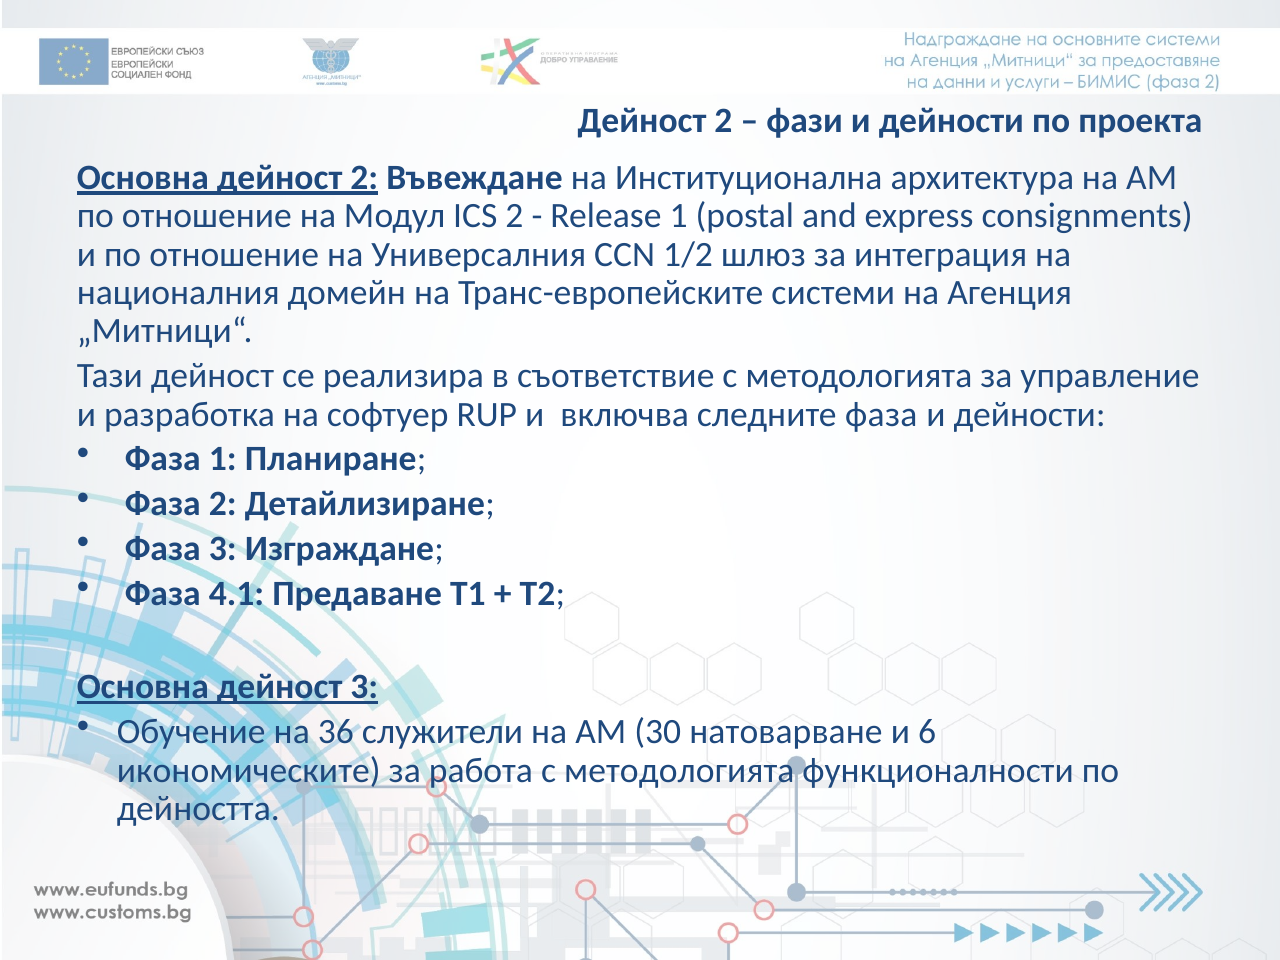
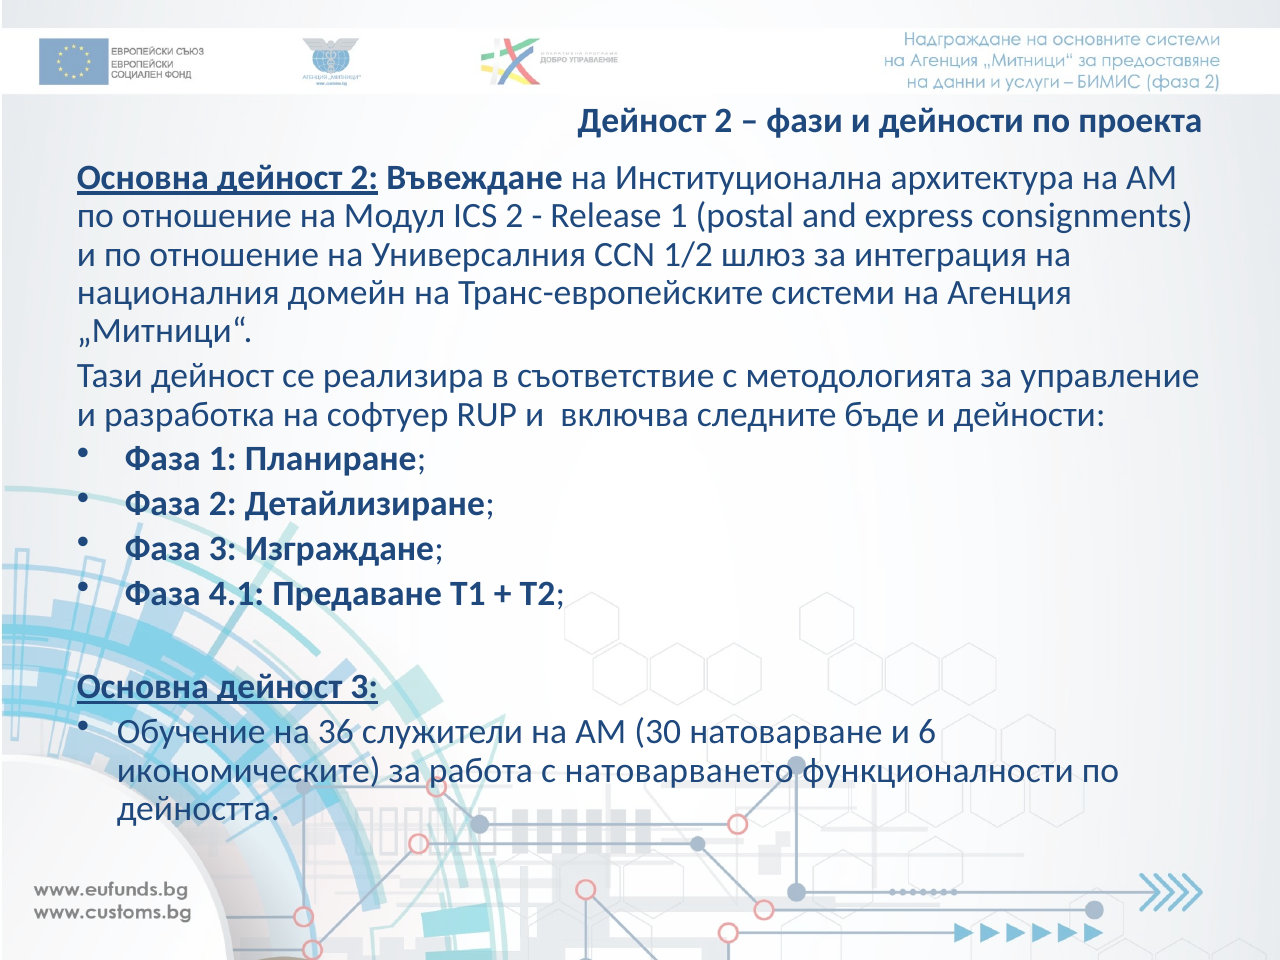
следните фаза: фаза -> бъде
работа с методологията: методологията -> натоварването
